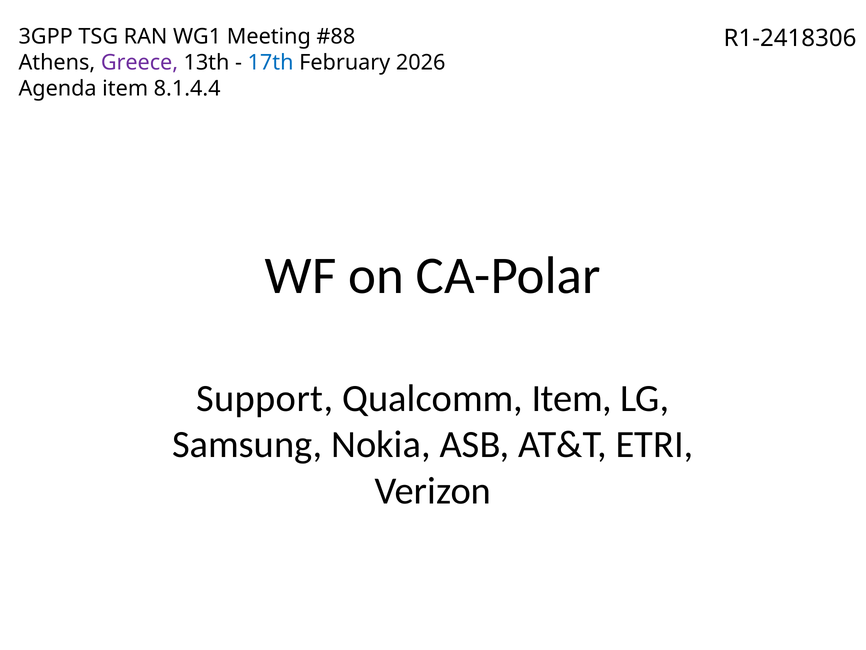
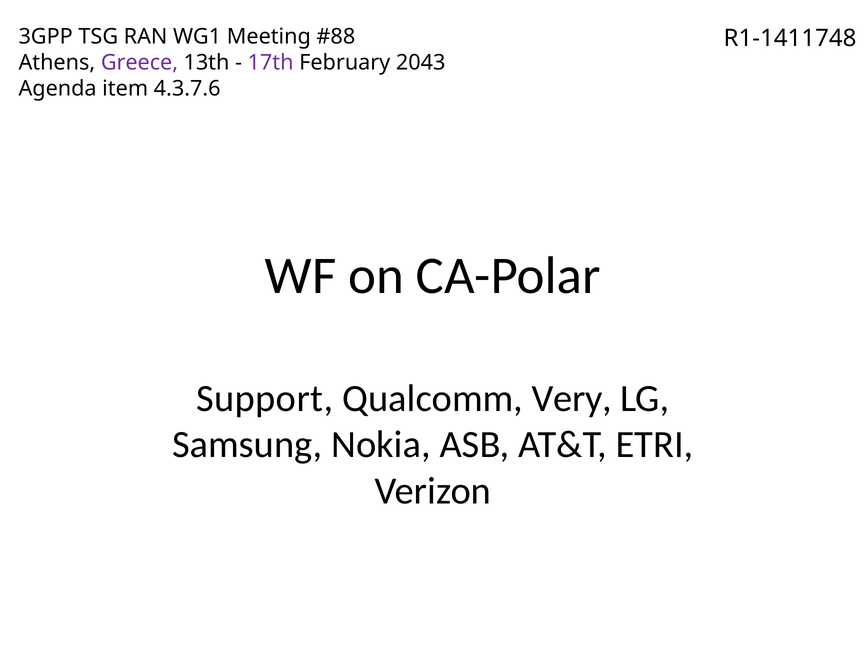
R1-2418306: R1-2418306 -> R1-1411748
17th colour: blue -> purple
2026: 2026 -> 2043
8.1.4.4: 8.1.4.4 -> 4.3.7.6
Qualcomm Item: Item -> Very
